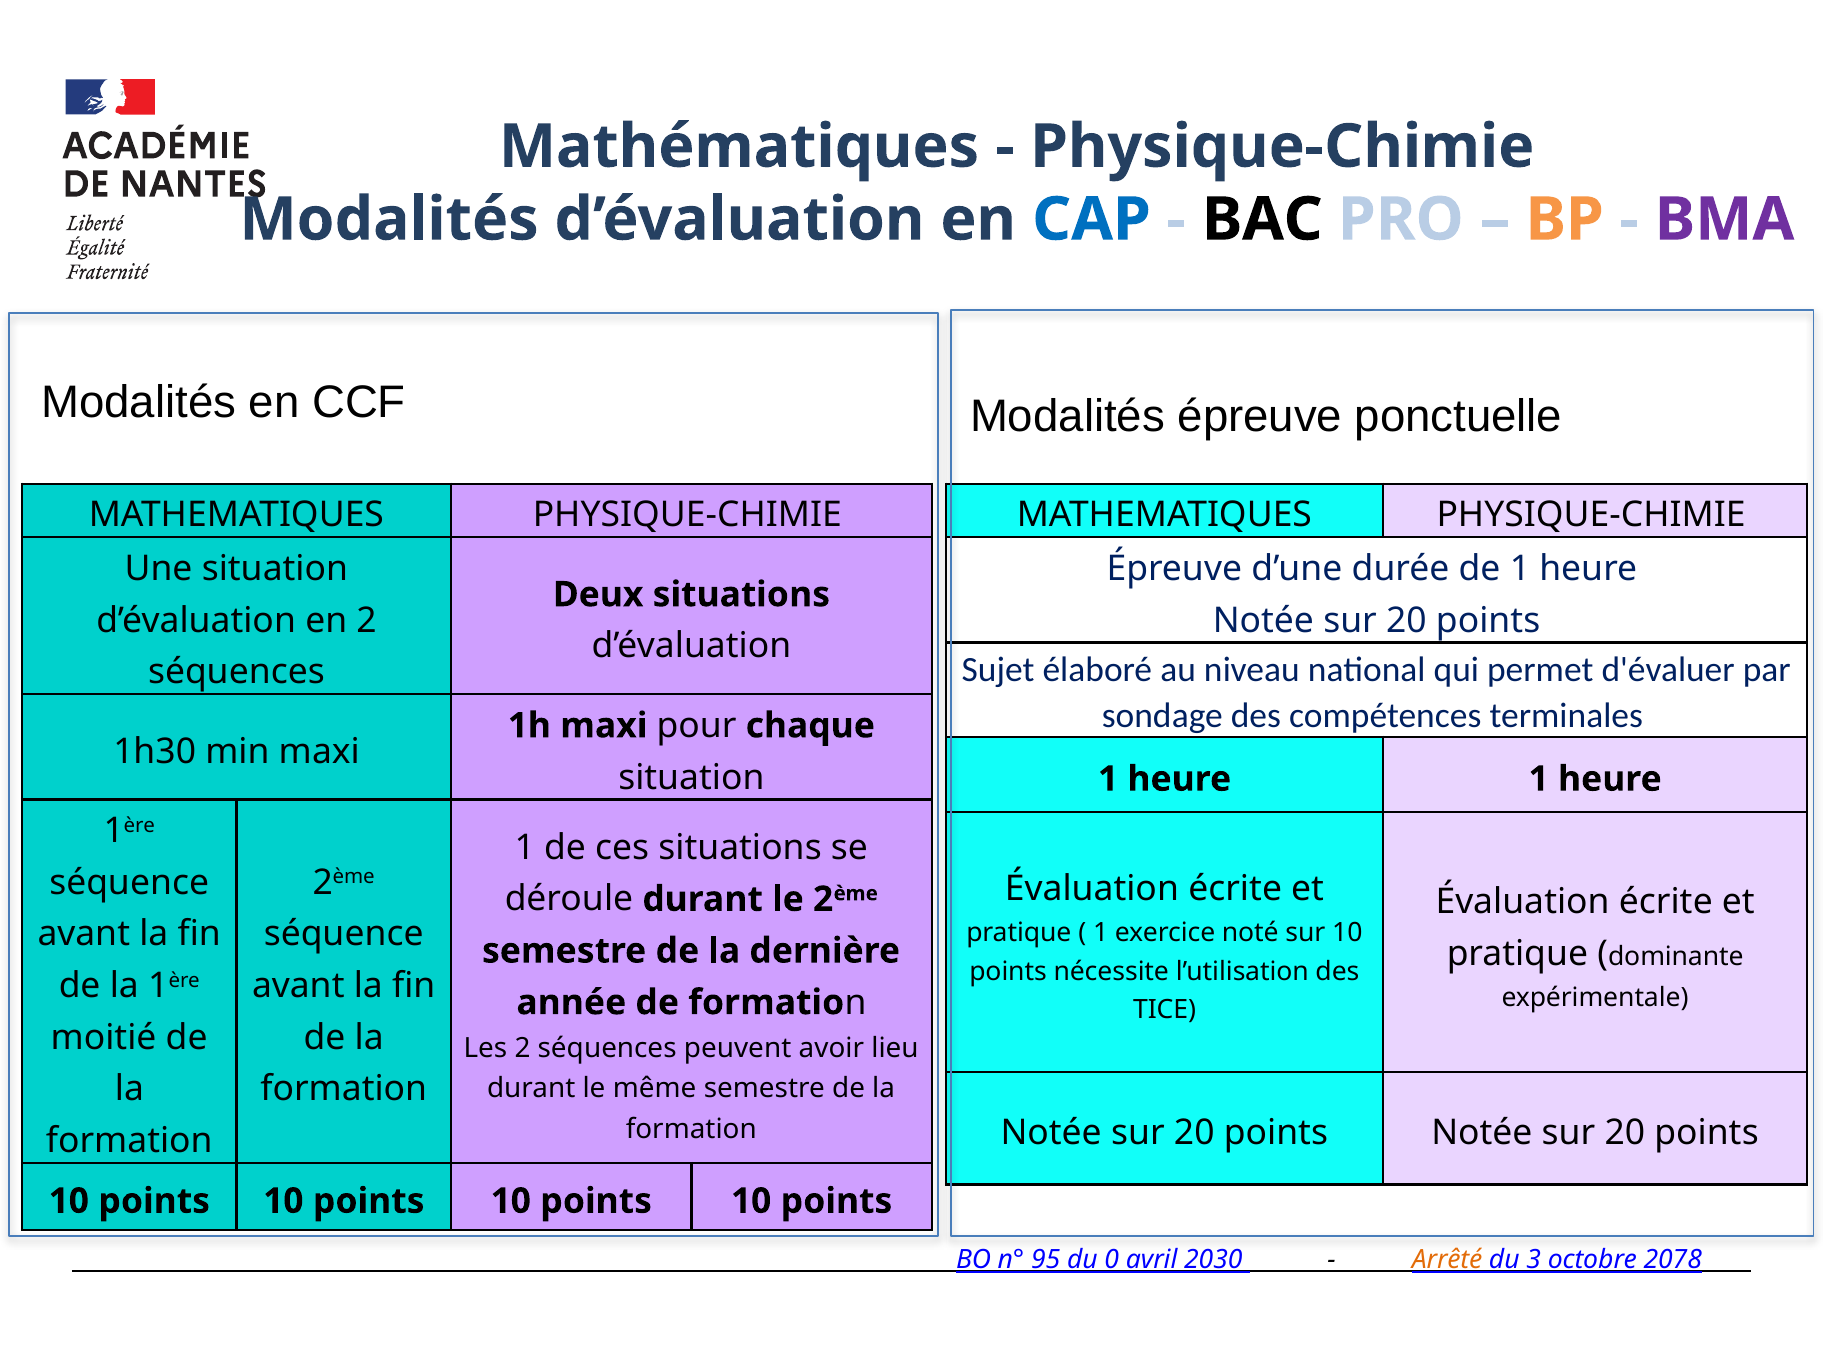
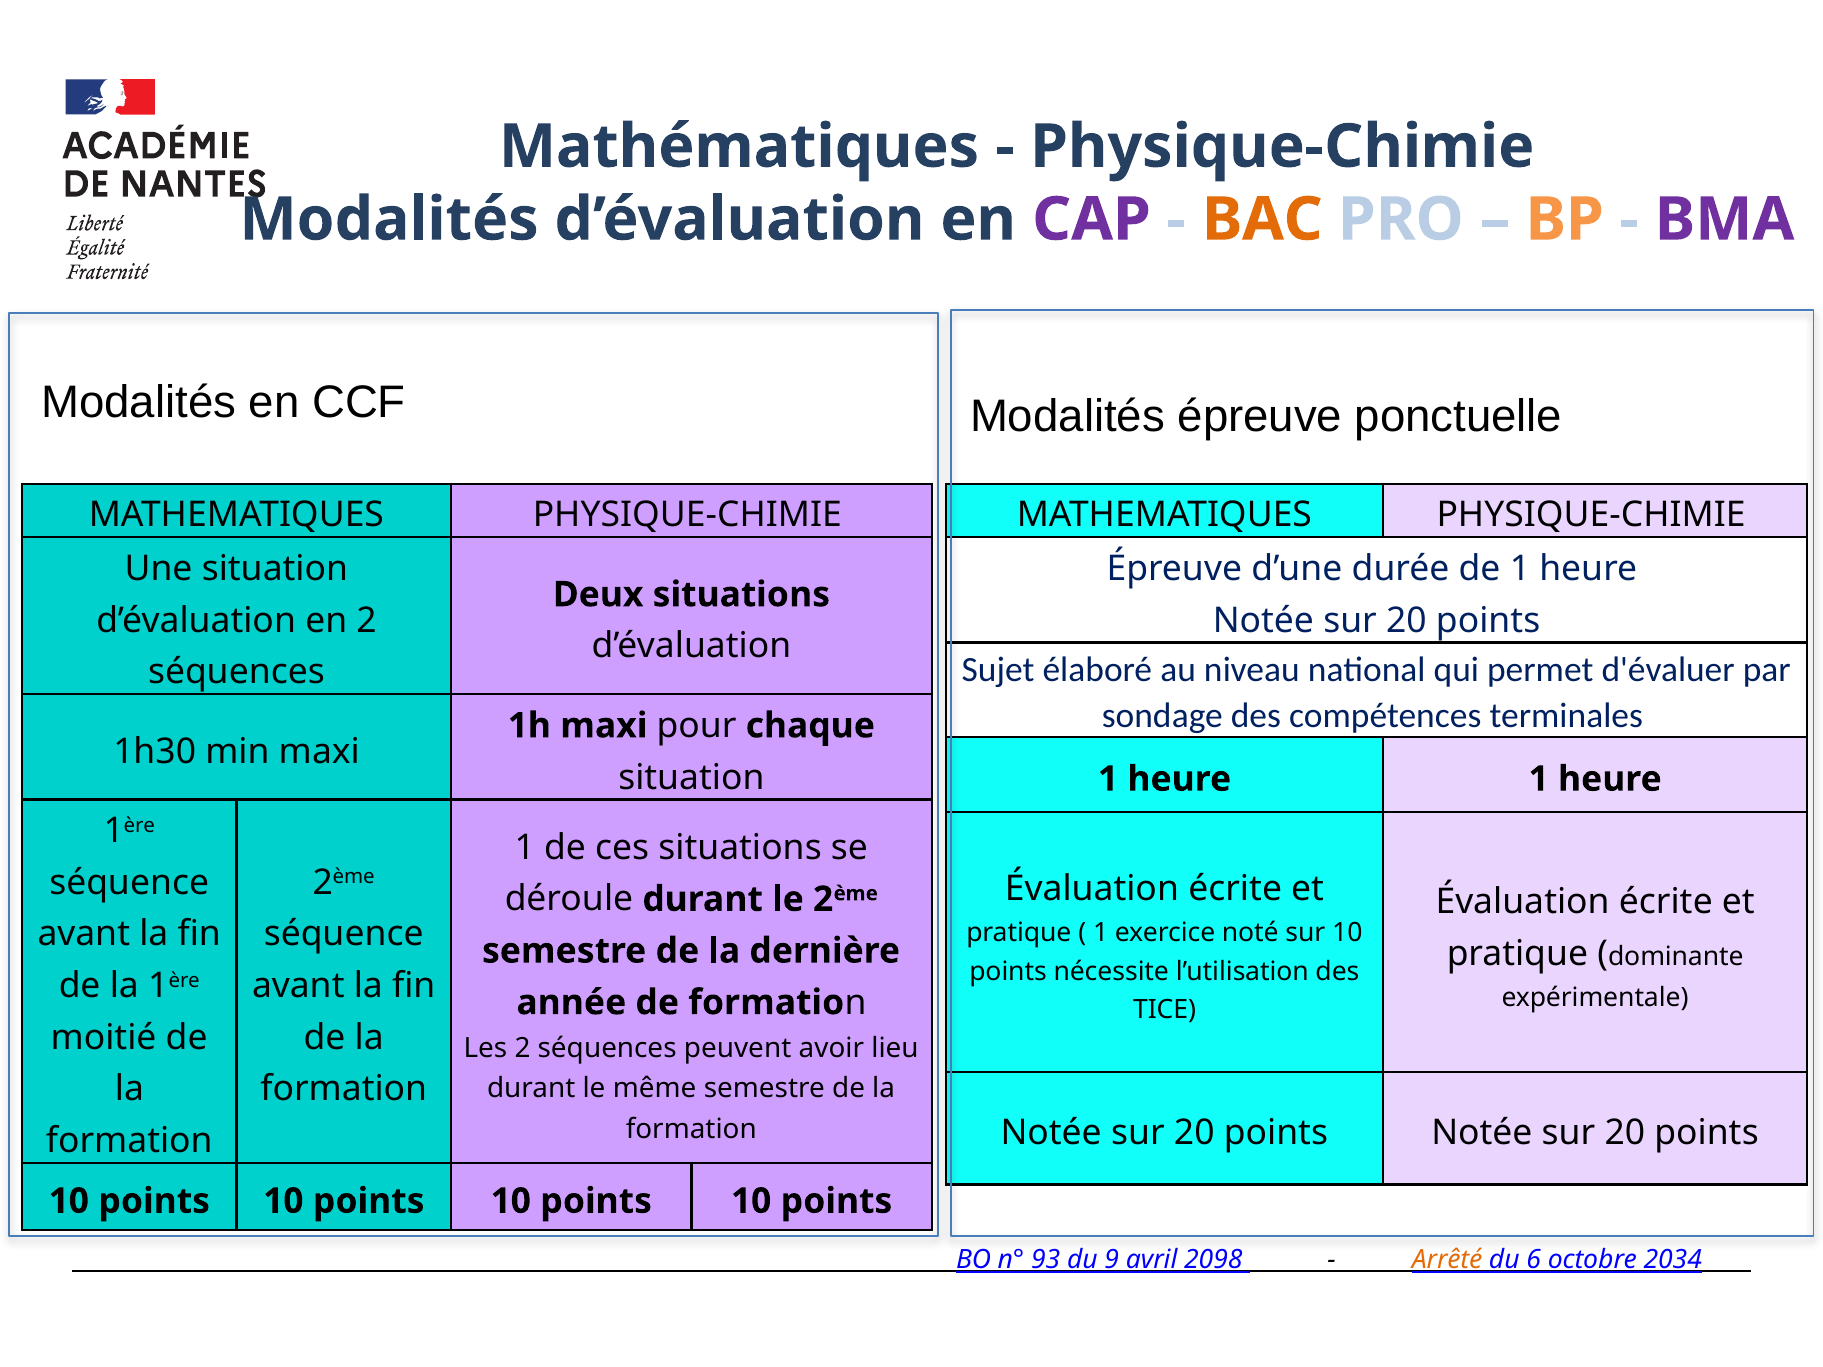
CAP colour: blue -> purple
BAC colour: black -> orange
95: 95 -> 93
0: 0 -> 9
2030: 2030 -> 2098
3: 3 -> 6
2078: 2078 -> 2034
